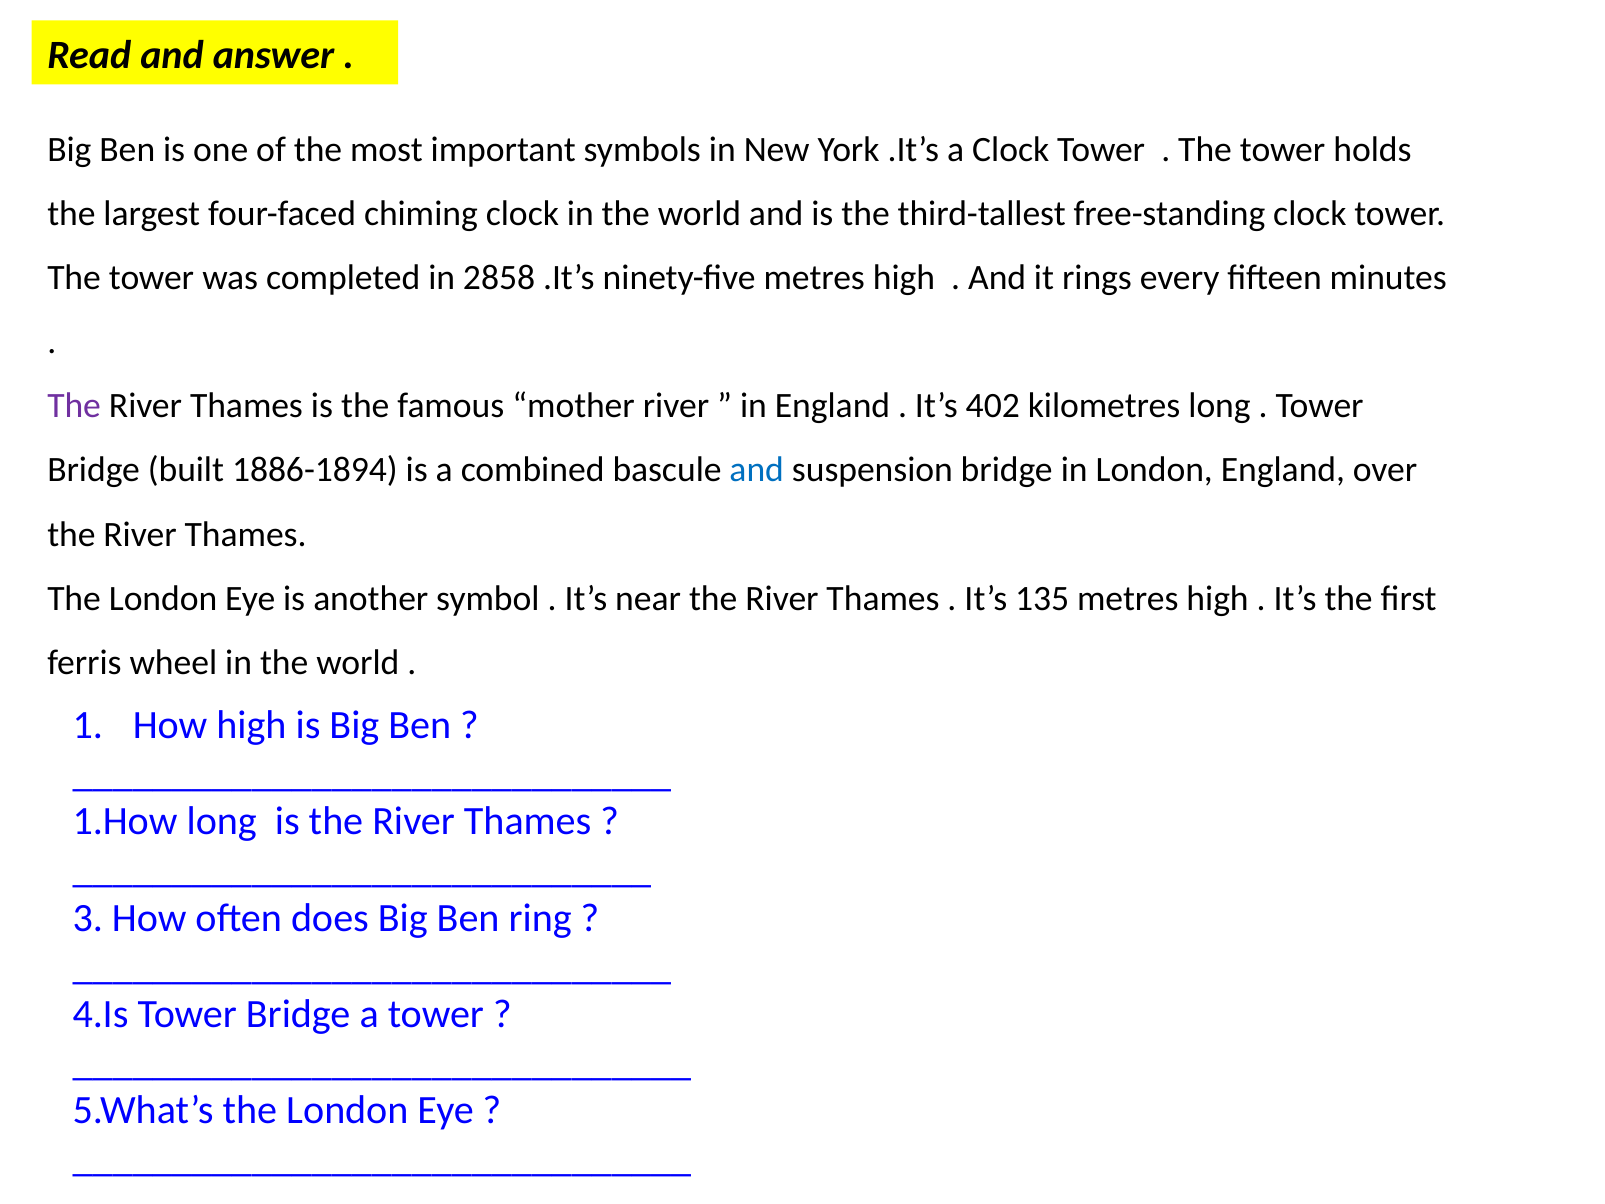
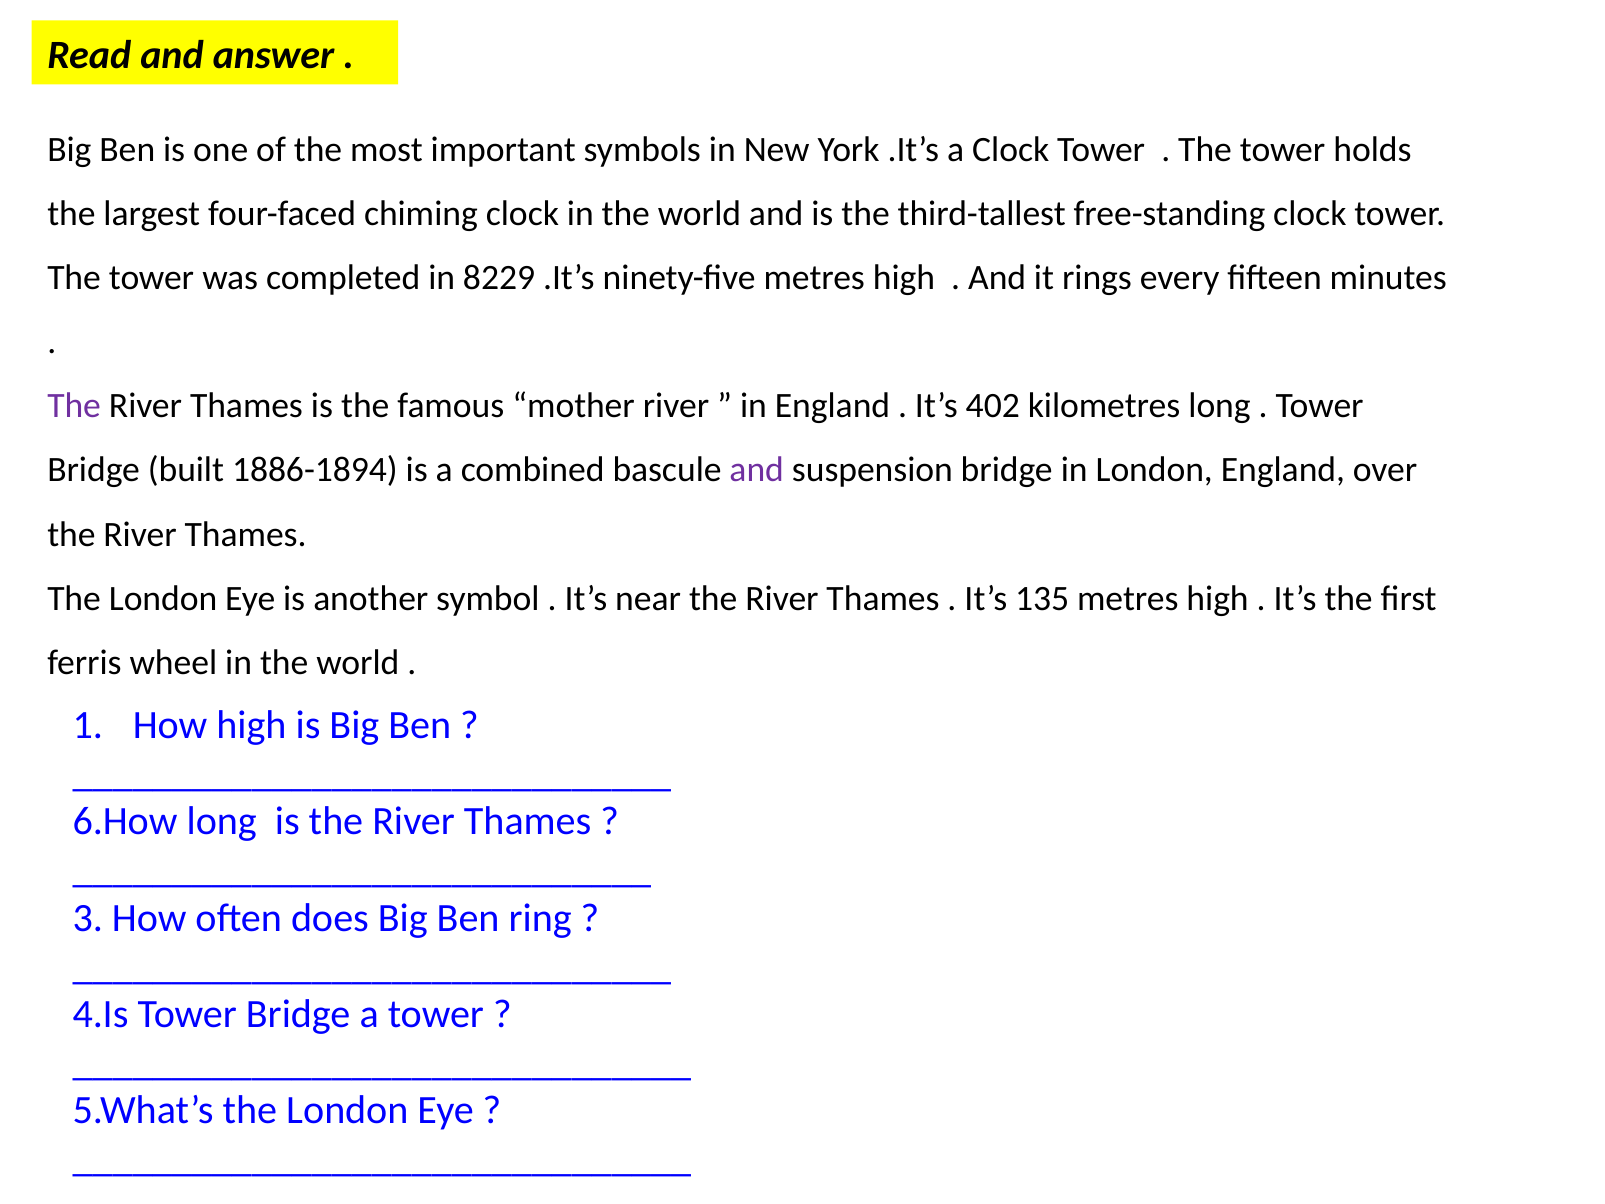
2858: 2858 -> 8229
and at (757, 470) colour: blue -> purple
1.How: 1.How -> 6.How
